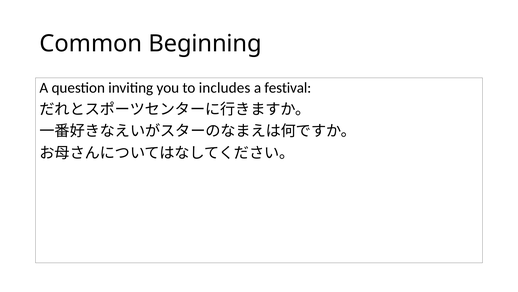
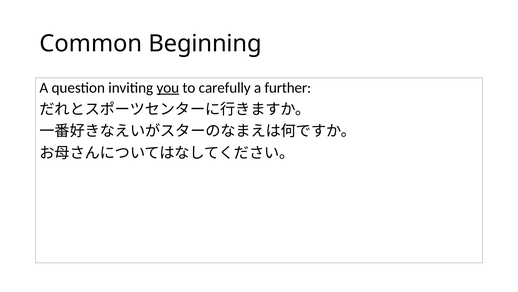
you underline: none -> present
includes: includes -> carefully
festival: festival -> further
